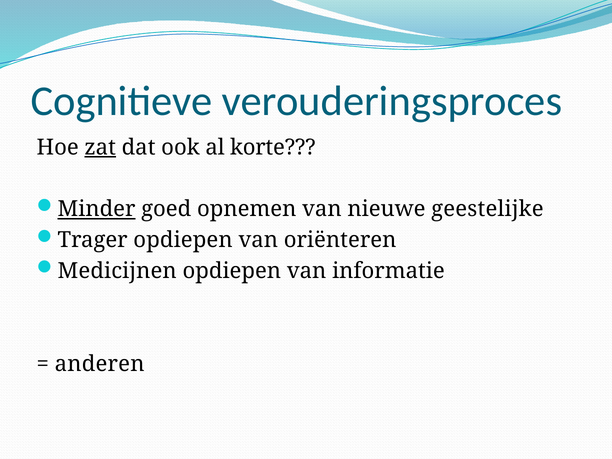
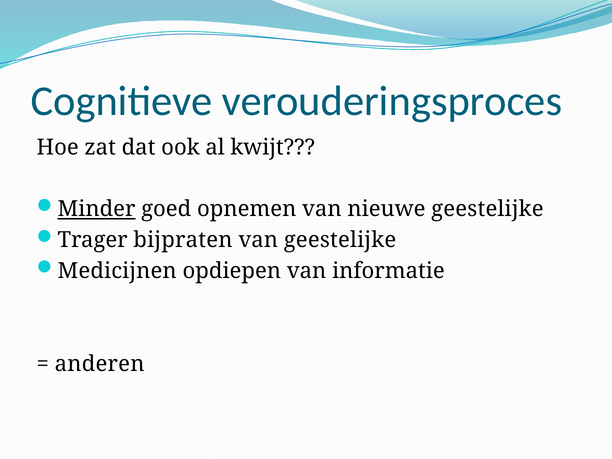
zat underline: present -> none
korte: korte -> kwijt
Trager opdiepen: opdiepen -> bijpraten
van oriënteren: oriënteren -> geestelijke
